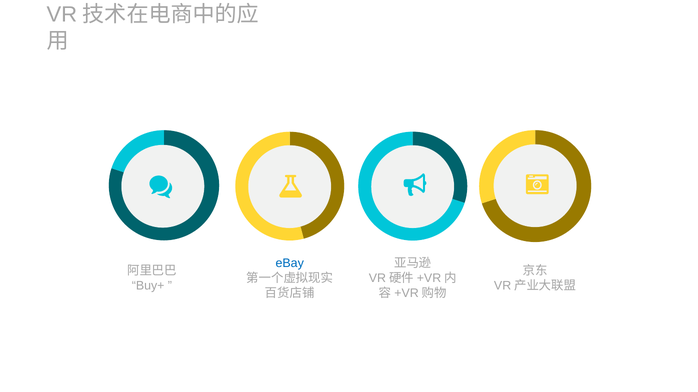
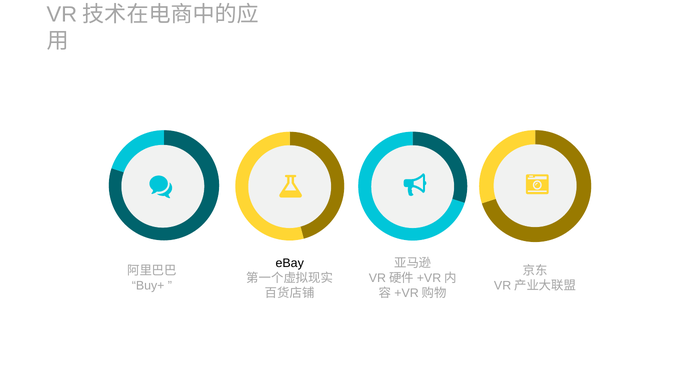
eBay colour: blue -> black
